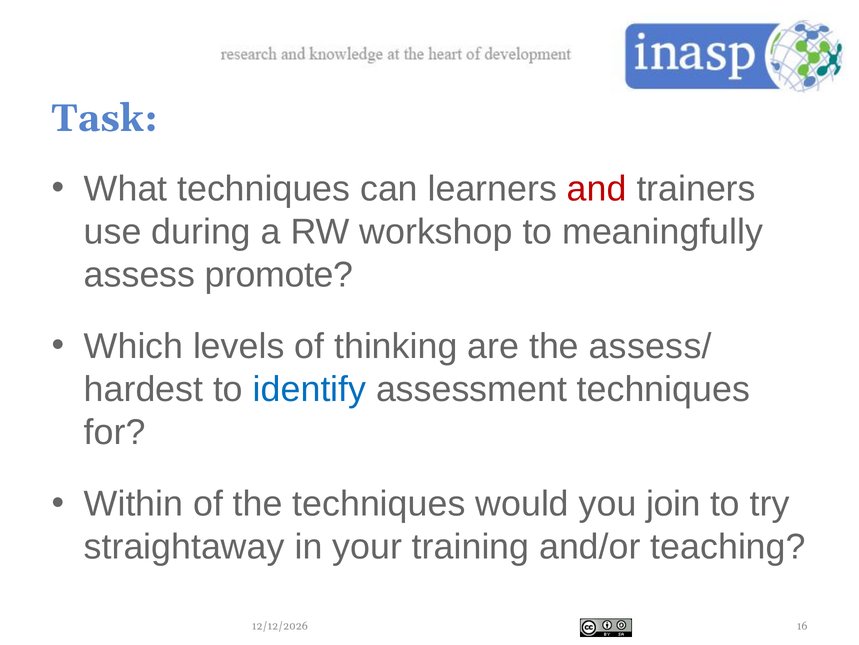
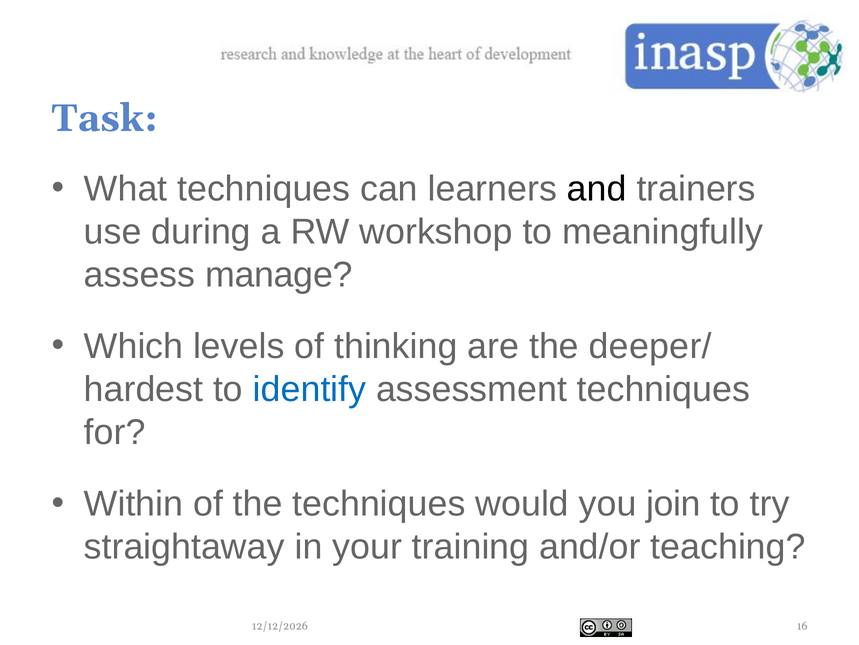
and colour: red -> black
promote: promote -> manage
assess/: assess/ -> deeper/
